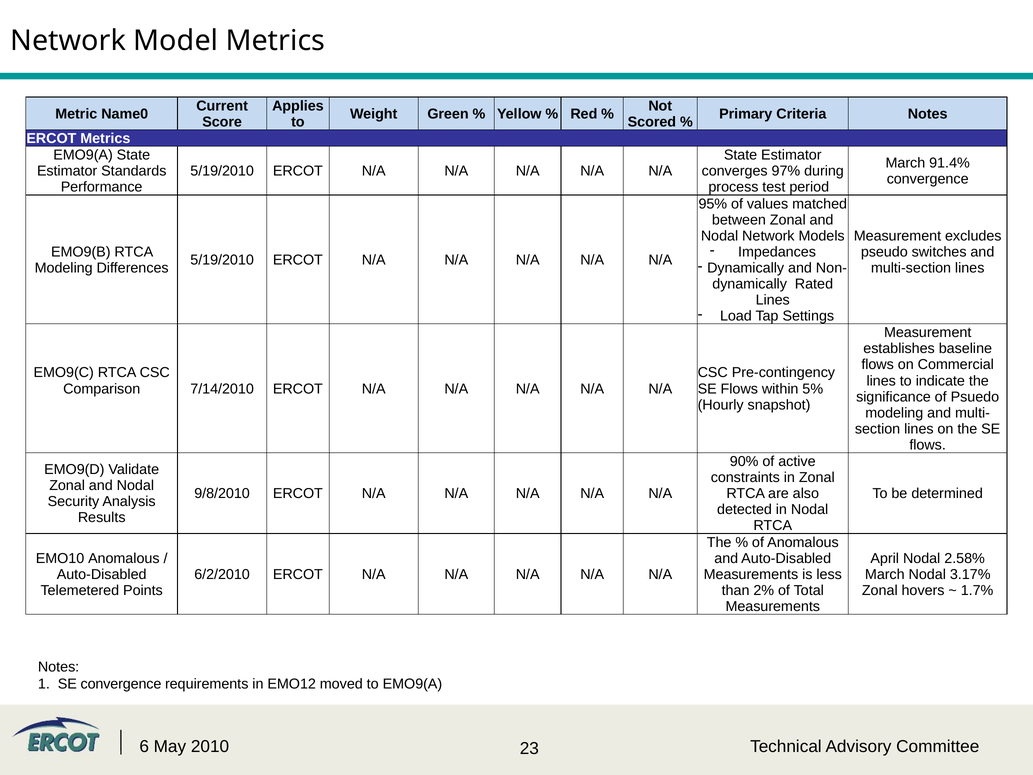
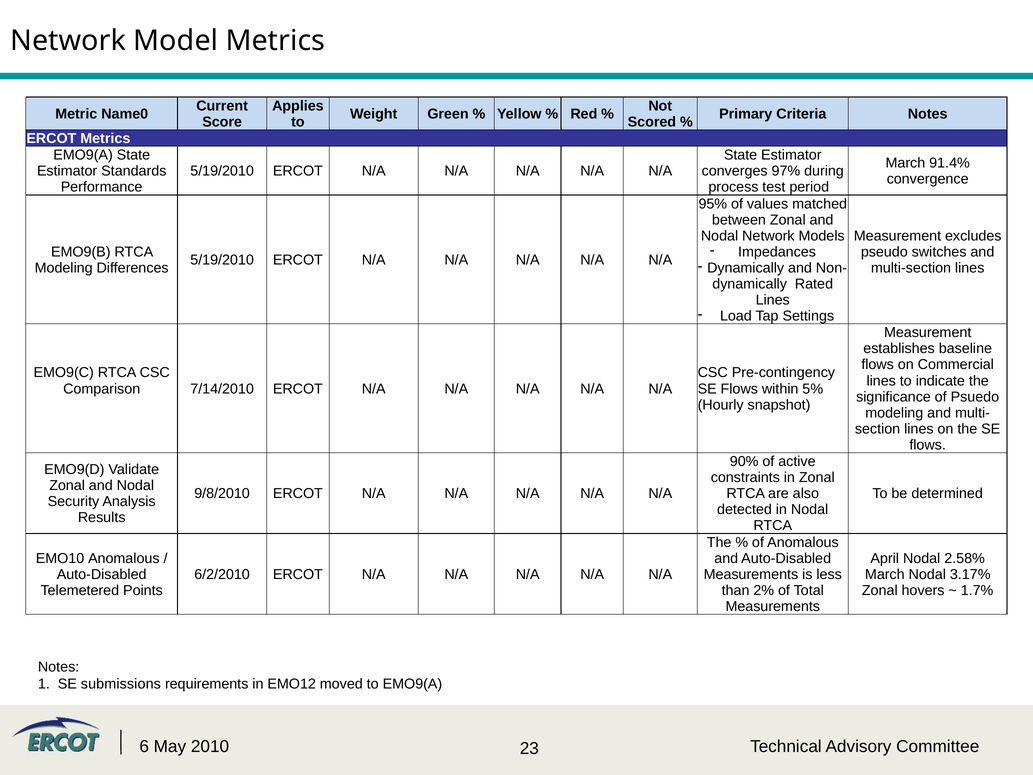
SE convergence: convergence -> submissions
